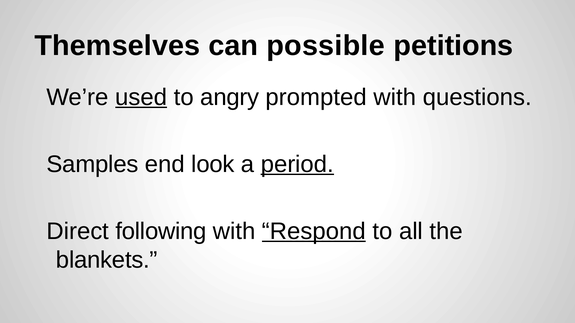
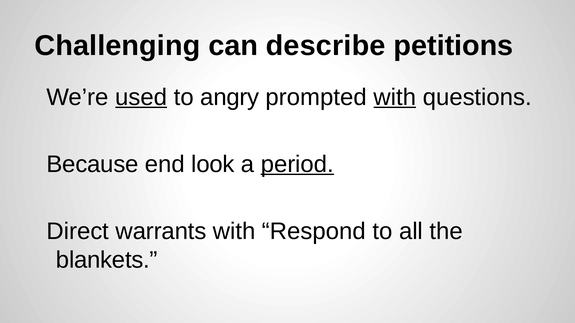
Themselves: Themselves -> Challenging
possible: possible -> describe
with at (395, 97) underline: none -> present
Samples: Samples -> Because
following: following -> warrants
Respond underline: present -> none
